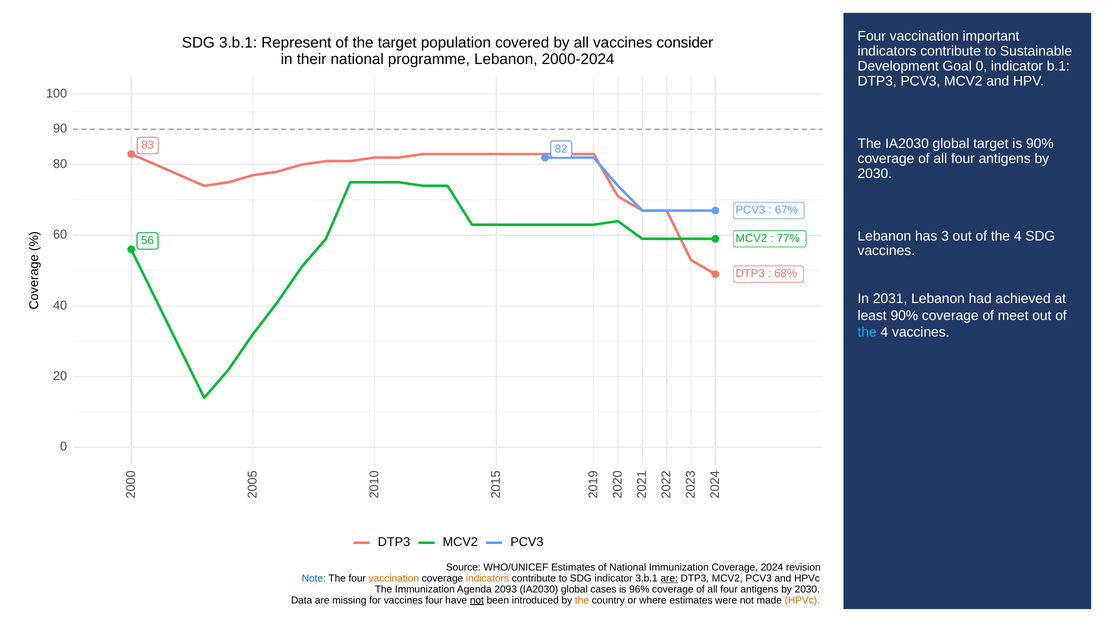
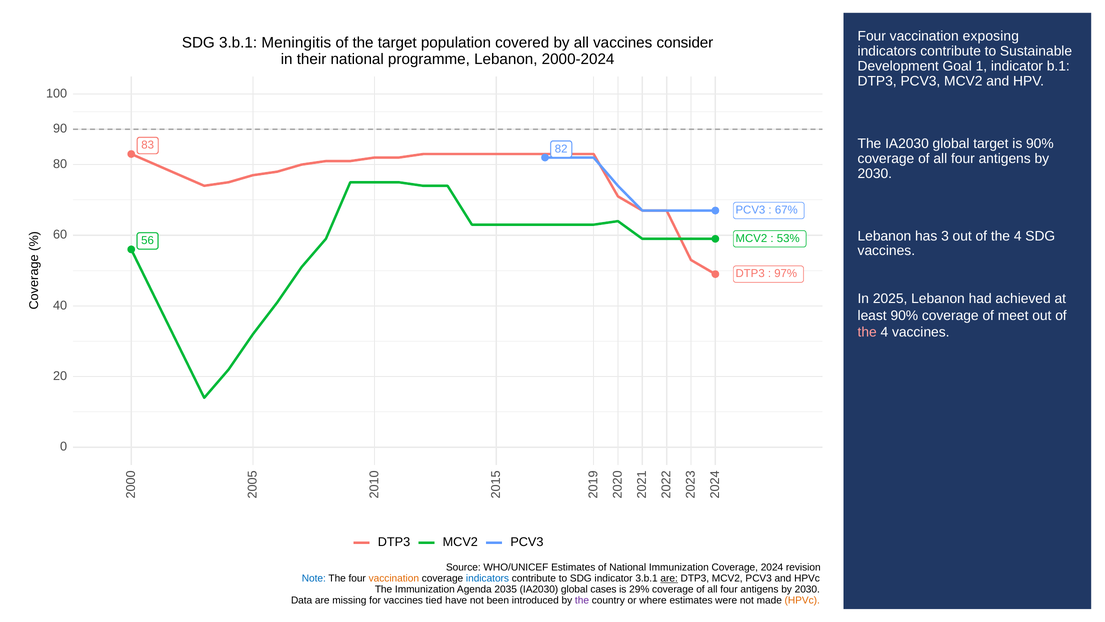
important: important -> exposing
Represent: Represent -> Meningitis
Goal 0: 0 -> 1
77%: 77% -> 53%
68%: 68% -> 97%
2031: 2031 -> 2025
the at (867, 332) colour: light blue -> pink
indicators at (487, 578) colour: orange -> blue
2093: 2093 -> 2035
96%: 96% -> 29%
vaccines four: four -> tied
not at (477, 600) underline: present -> none
the at (582, 600) colour: orange -> purple
